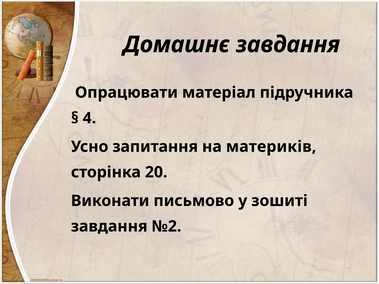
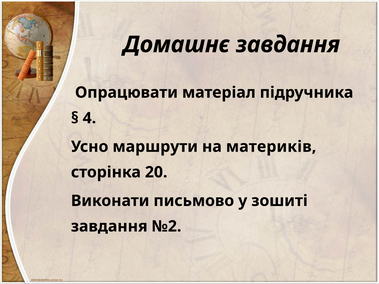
запитання: запитання -> маршрути
